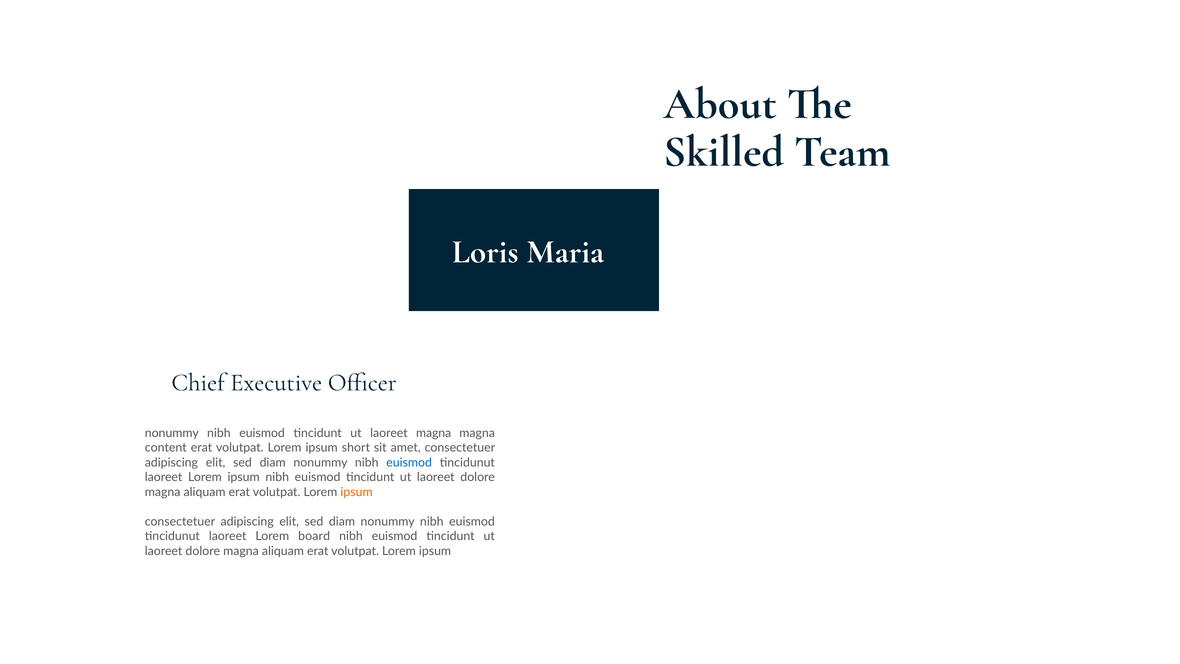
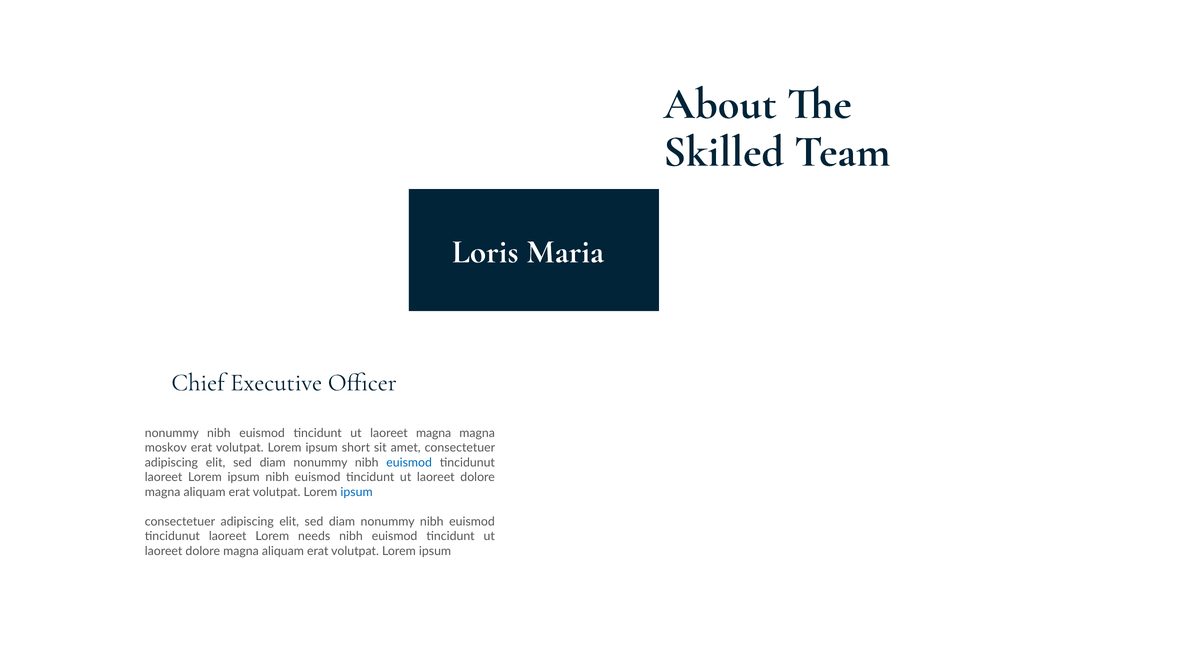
content: content -> moskov
ipsum at (357, 492) colour: orange -> blue
board: board -> needs
